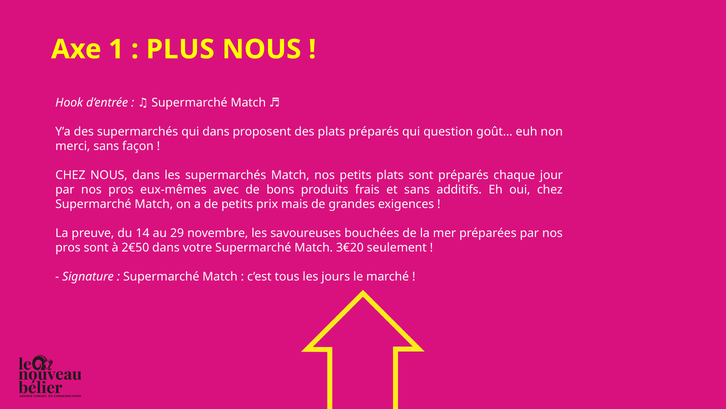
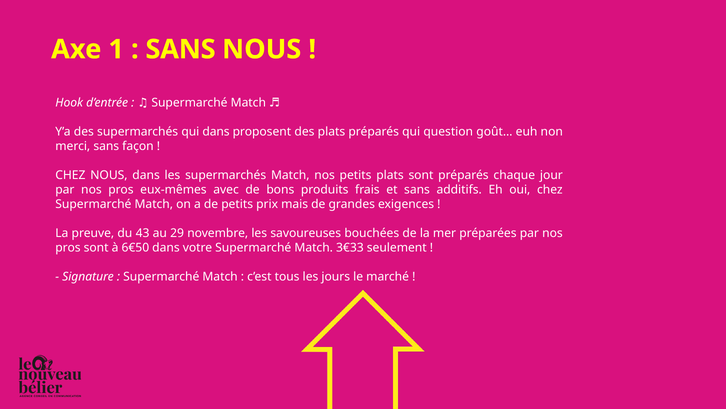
PLUS at (180, 49): PLUS -> SANS
14: 14 -> 43
2€50: 2€50 -> 6€50
3€20: 3€20 -> 3€33
